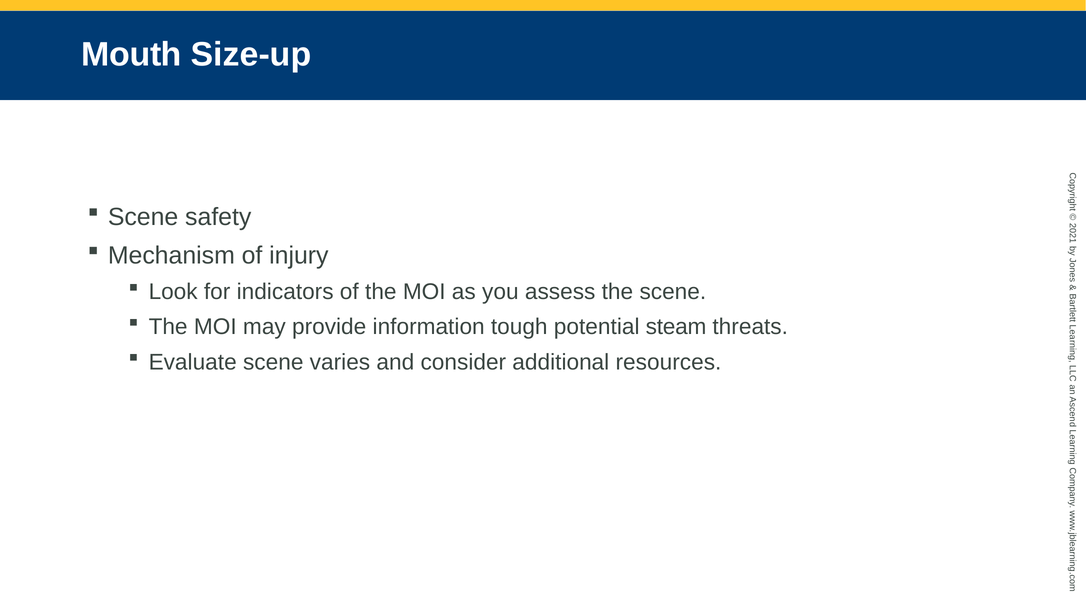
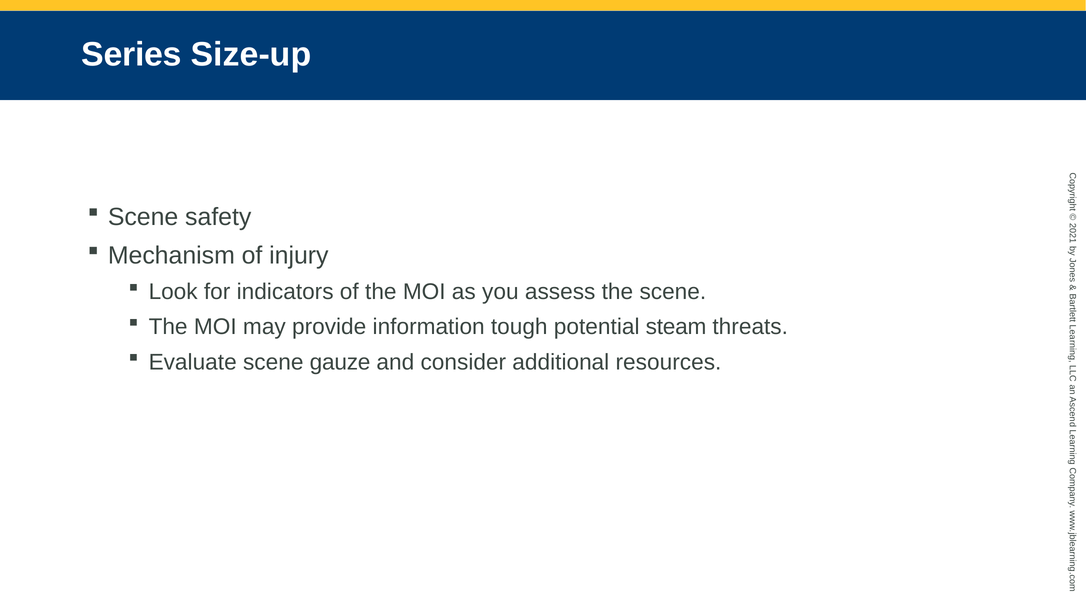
Mouth: Mouth -> Series
varies: varies -> gauze
